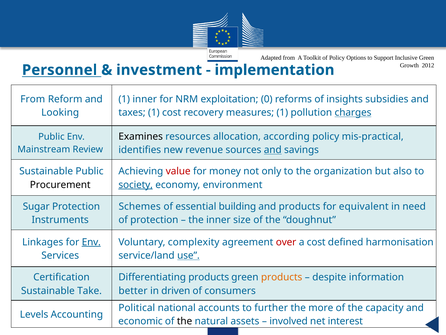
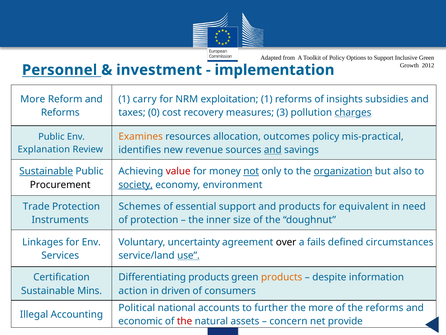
From at (33, 99): From -> More
1 inner: inner -> carry
exploitation 0: 0 -> 1
Looking at (60, 112): Looking -> Reforms
taxes 1: 1 -> 0
measures 1: 1 -> 3
Examines colour: black -> orange
according: according -> outcomes
Mainstream: Mainstream -> Explanation
Sustainable at (46, 171) underline: none -> present
not underline: none -> present
organization underline: none -> present
Sugar: Sugar -> Trade
essential building: building -> support
Env at (91, 242) underline: present -> none
complexity: complexity -> uncertainty
over colour: red -> black
a cost: cost -> fails
harmonisation: harmonisation -> circumstances
Take: Take -> Mins
better: better -> action
the capacity: capacity -> reforms
Levels: Levels -> Illegal
the at (185, 321) colour: black -> red
involved: involved -> concern
interest: interest -> provide
